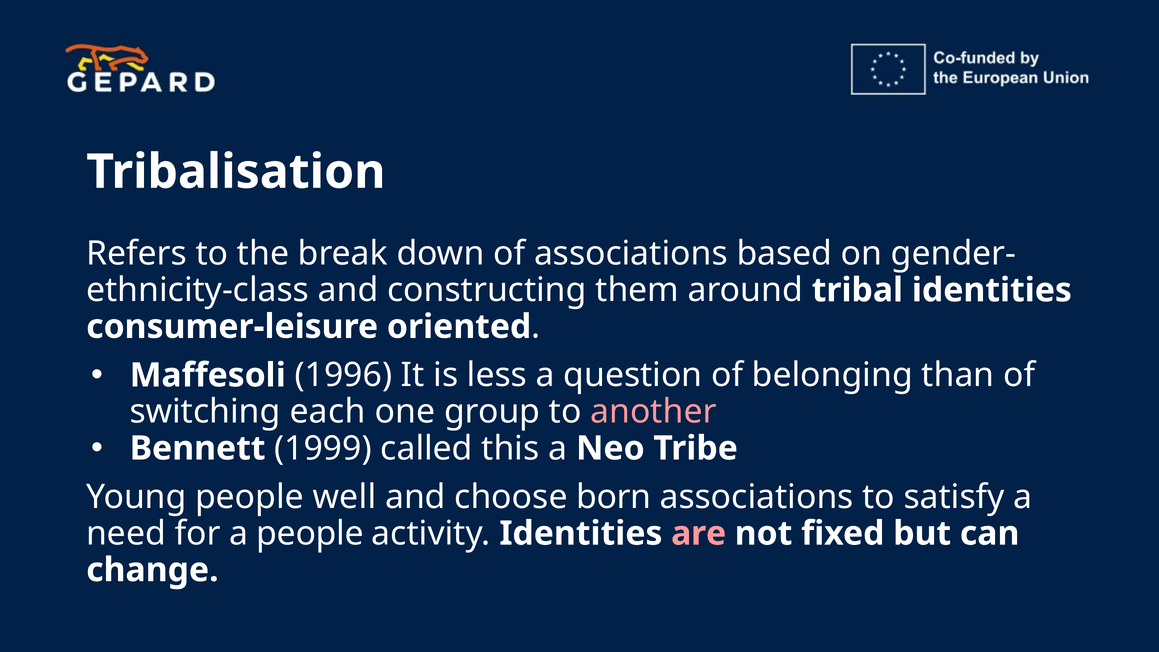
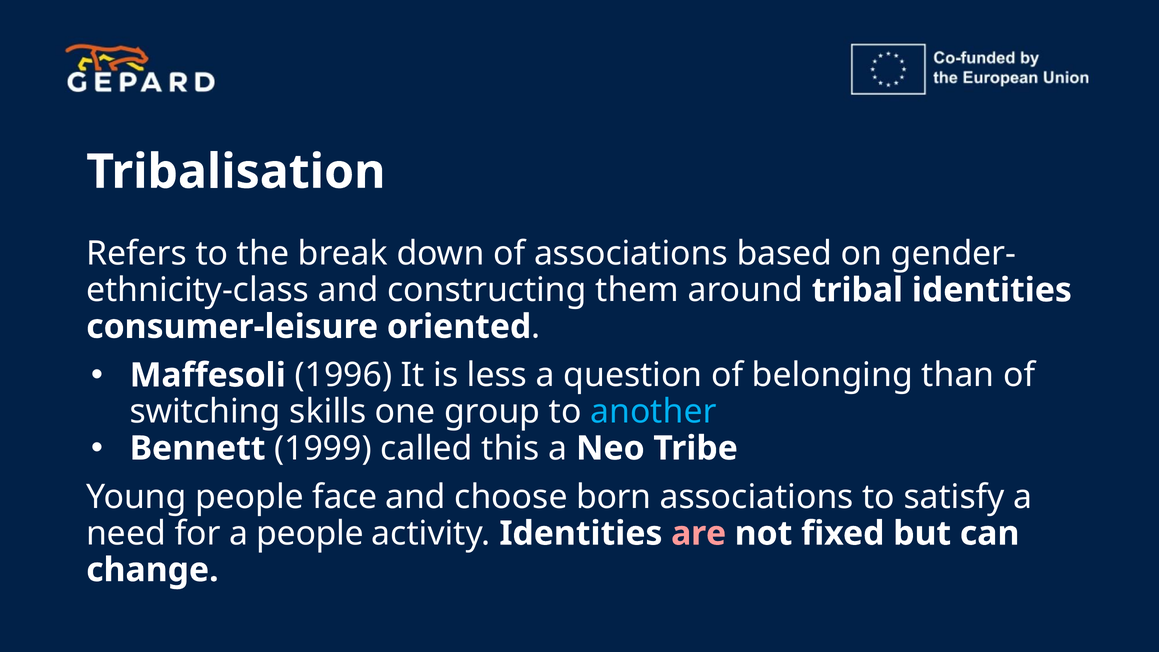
each: each -> skills
another colour: pink -> light blue
well: well -> face
